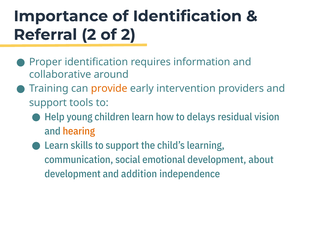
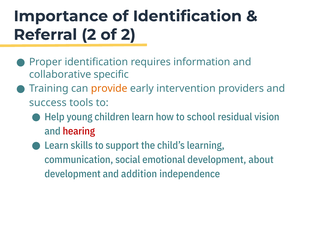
around: around -> specific
support at (48, 103): support -> success
delays: delays -> school
hearing colour: orange -> red
